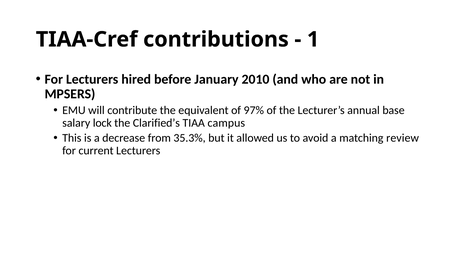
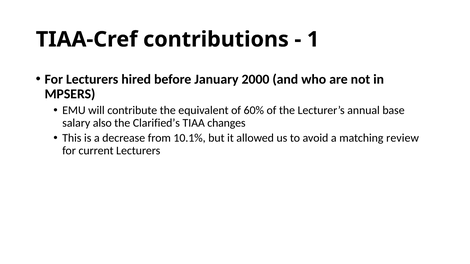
2010: 2010 -> 2000
97%: 97% -> 60%
lock: lock -> also
campus: campus -> changes
35.3%: 35.3% -> 10.1%
